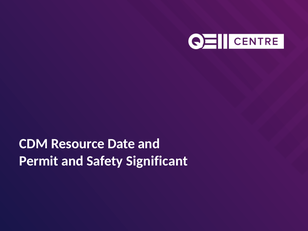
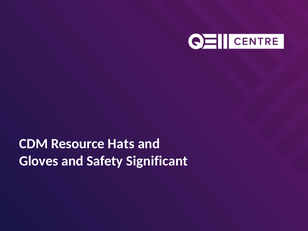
Date: Date -> Hats
Permit: Permit -> Gloves
